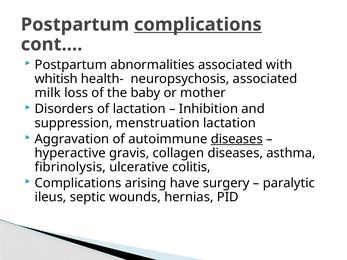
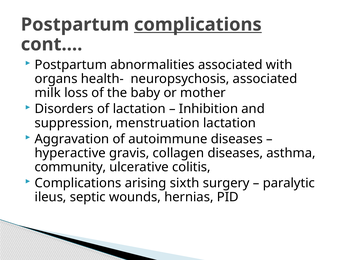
whitish: whitish -> organs
diseases at (237, 139) underline: present -> none
fibrinolysis: fibrinolysis -> community
have: have -> sixth
